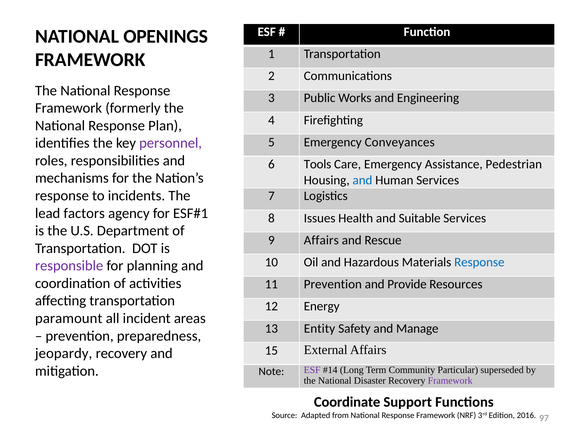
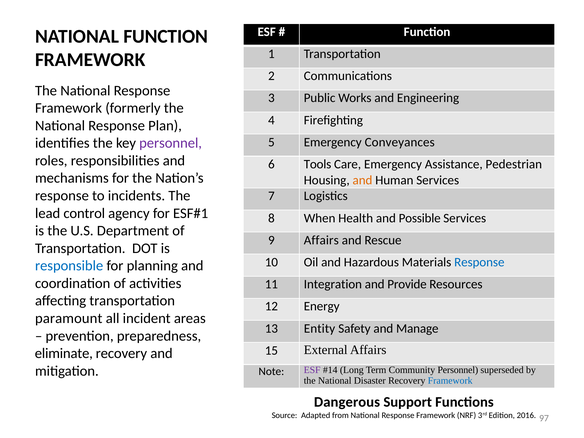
NATIONAL OPENINGS: OPENINGS -> FUNCTION
and at (362, 180) colour: blue -> orange
factors: factors -> control
Issues: Issues -> When
Suitable: Suitable -> Possible
responsible colour: purple -> blue
11 Prevention: Prevention -> Integration
jeopardy: jeopardy -> eliminate
Community Particular: Particular -> Personnel
Framework at (450, 381) colour: purple -> blue
Coordinate: Coordinate -> Dangerous
